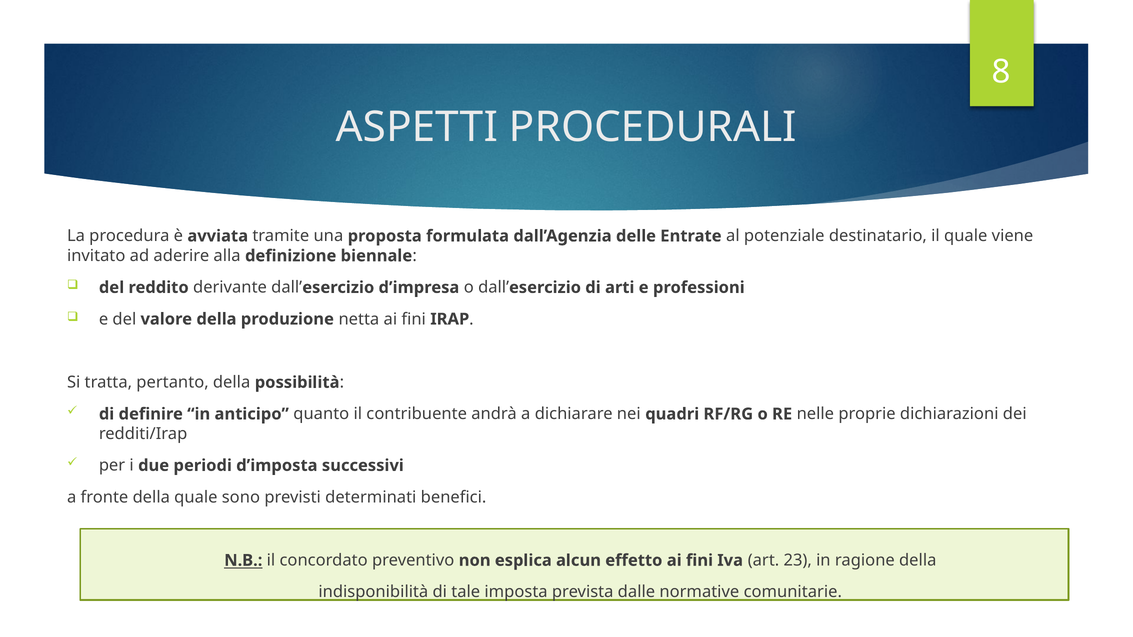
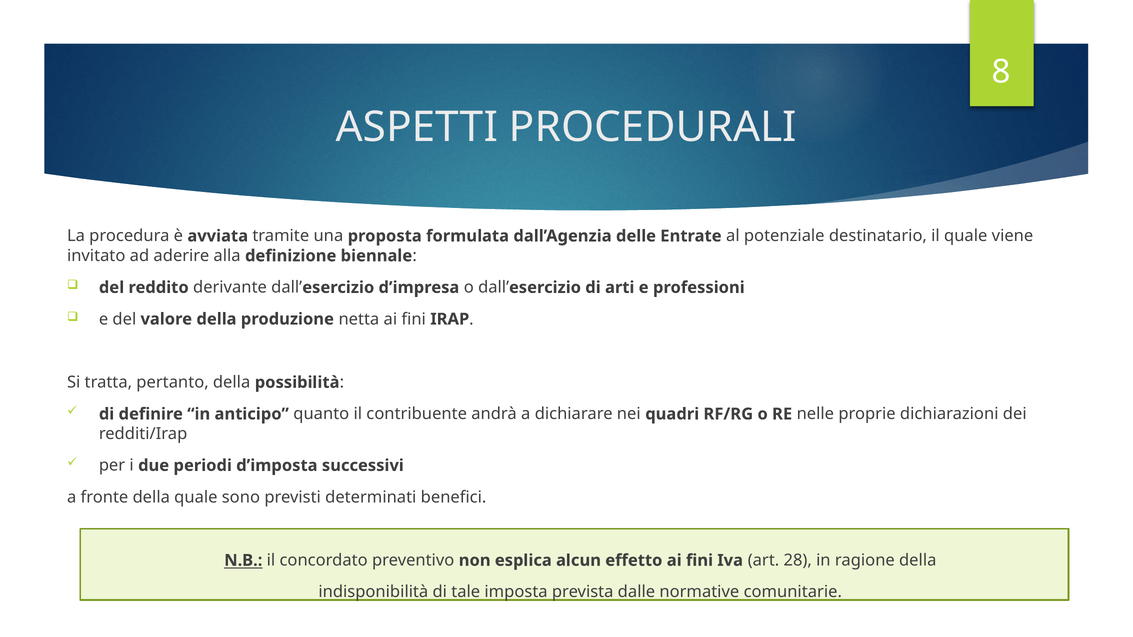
23: 23 -> 28
